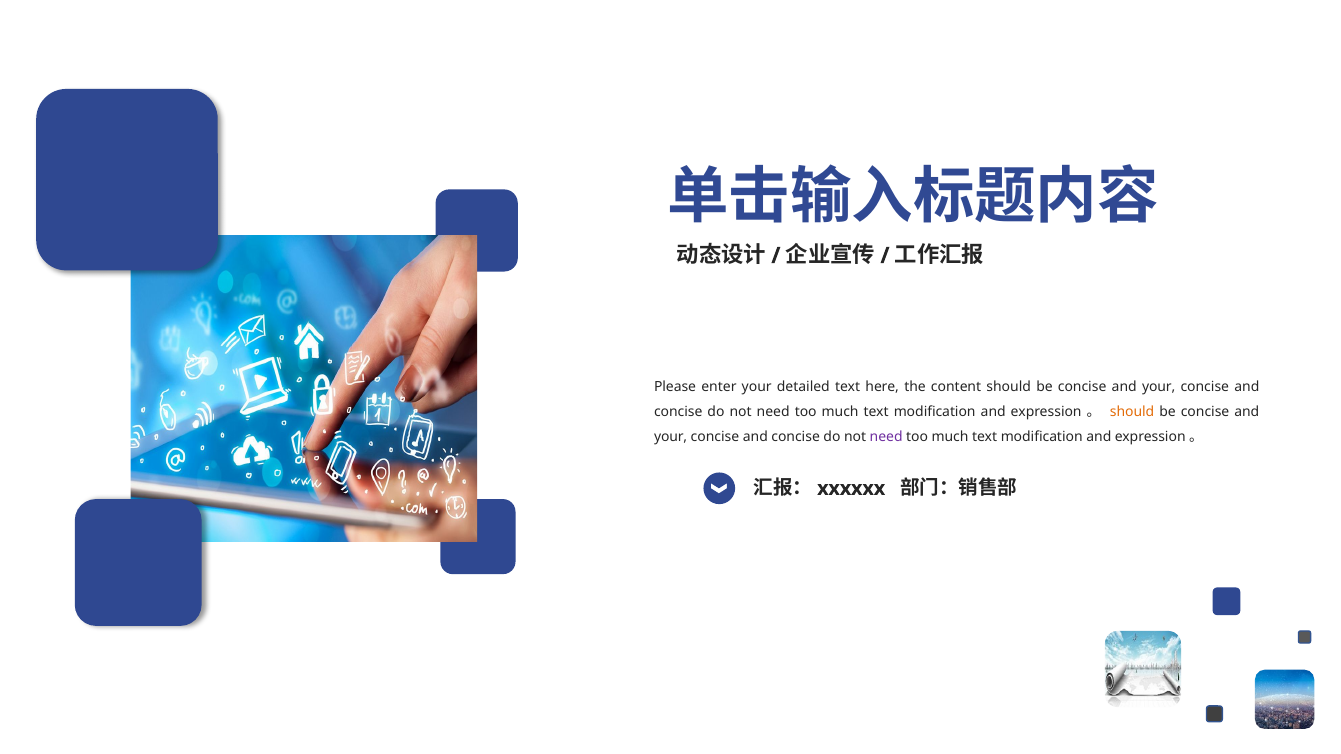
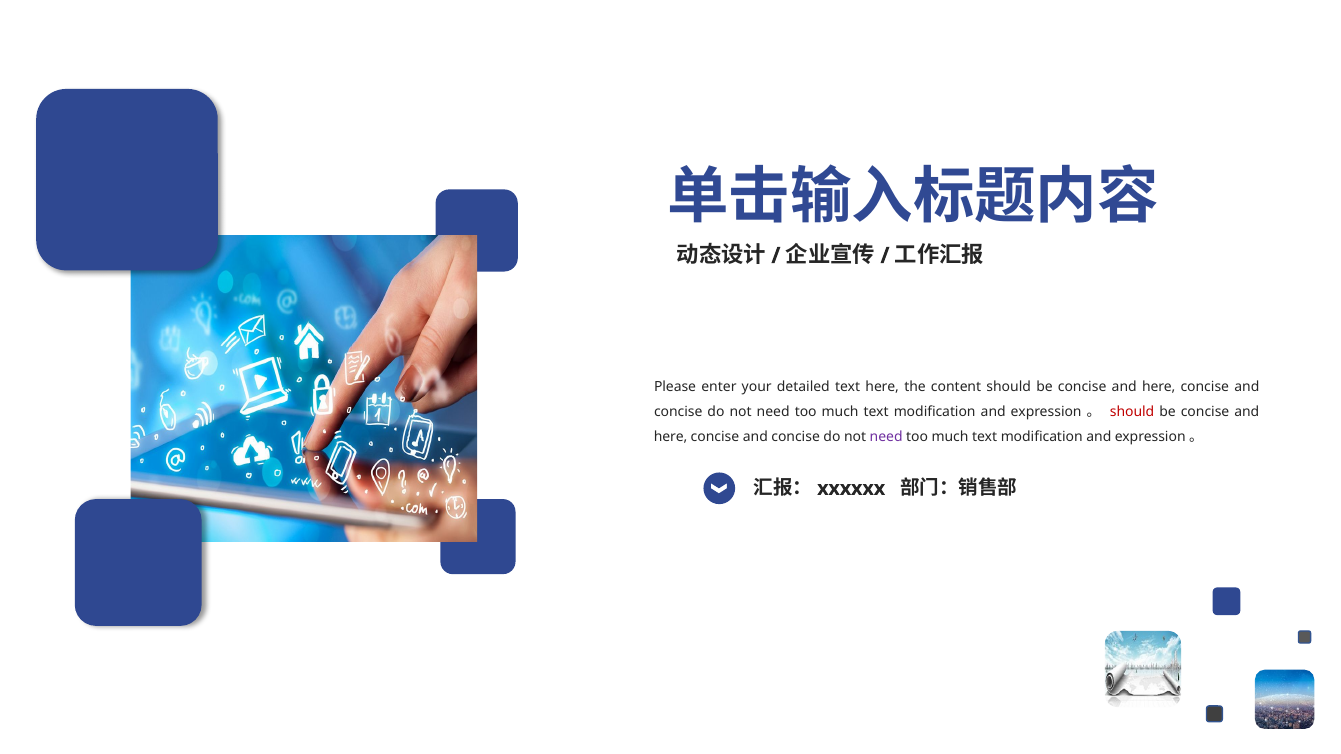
your at (1159, 387): your -> here
should at (1132, 412) colour: orange -> red
your at (671, 437): your -> here
